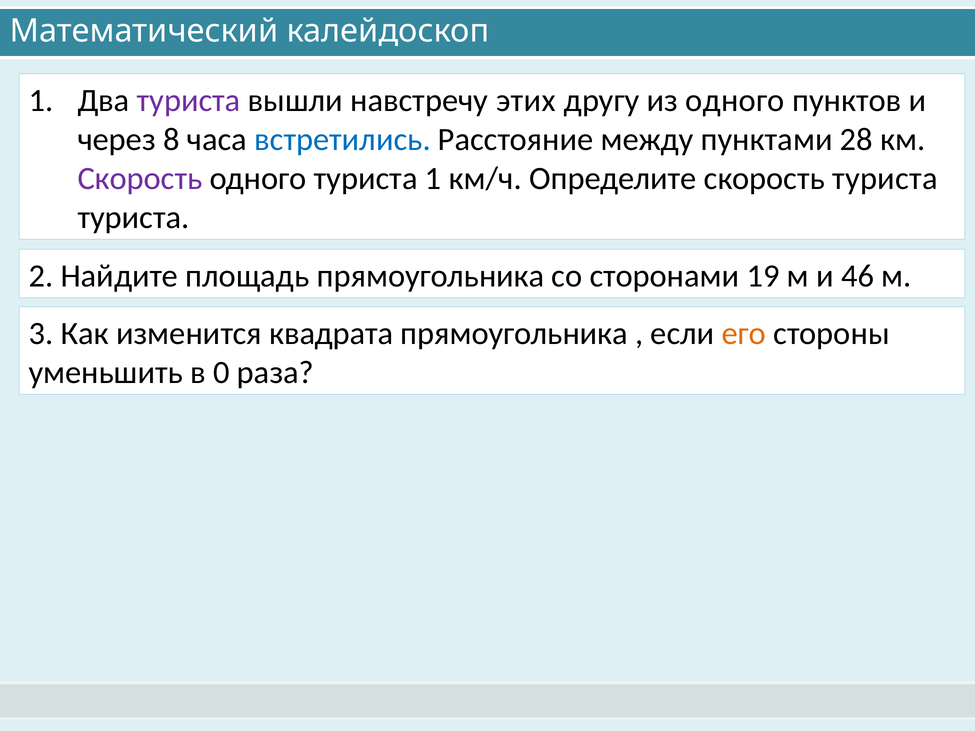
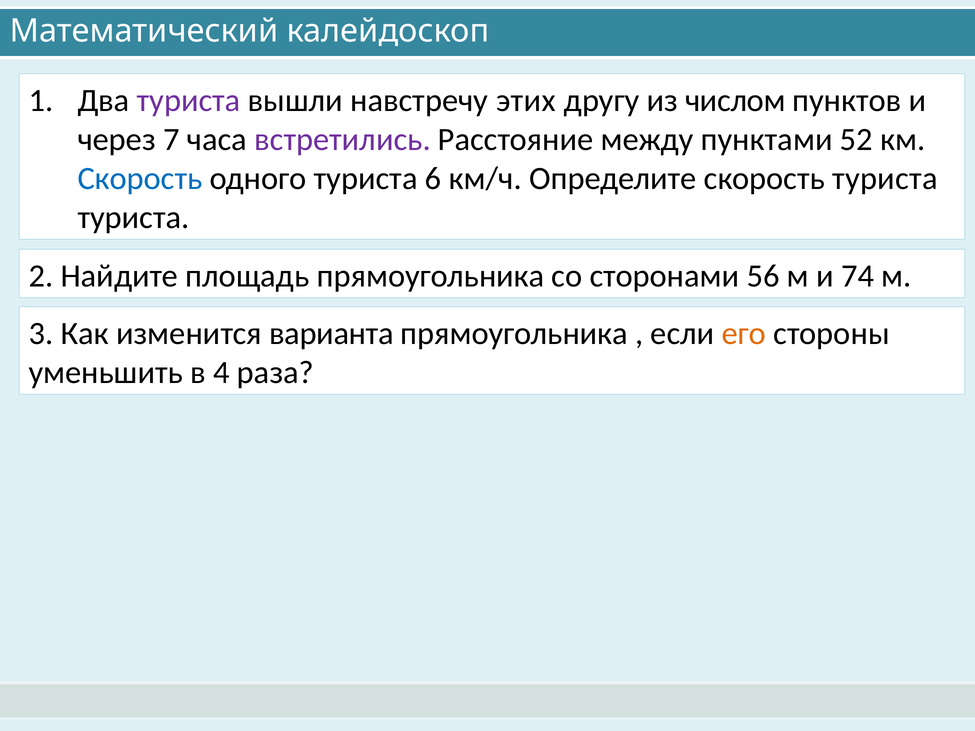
из одного: одного -> числом
8: 8 -> 7
встретились colour: blue -> purple
28: 28 -> 52
Скорость at (140, 178) colour: purple -> blue
туриста 1: 1 -> 6
19: 19 -> 56
46: 46 -> 74
квадрата: квадрата -> варианта
0: 0 -> 4
